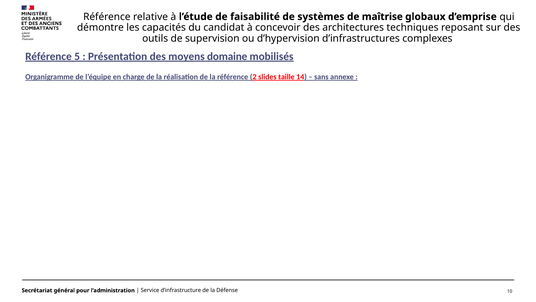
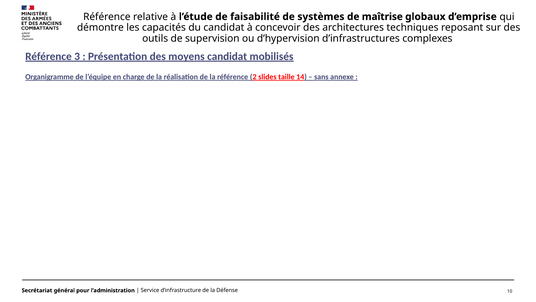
5: 5 -> 3
moyens domaine: domaine -> candidat
